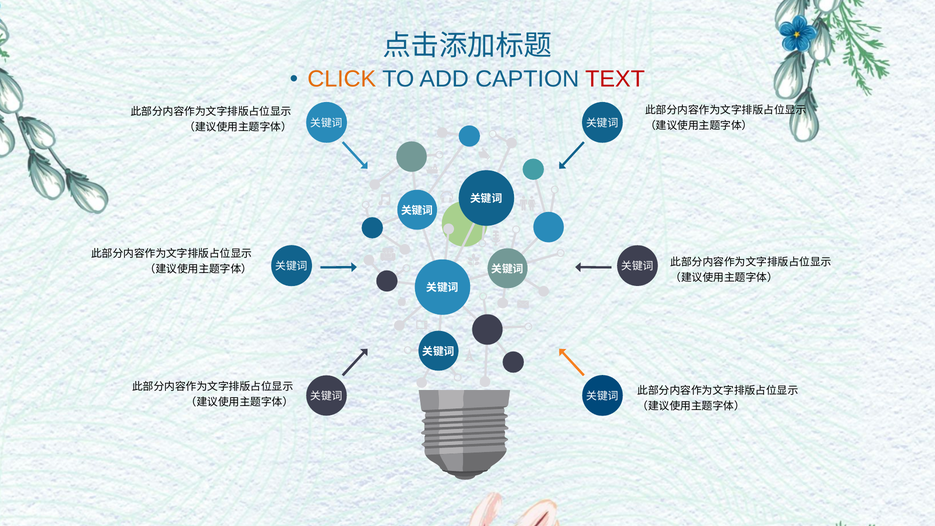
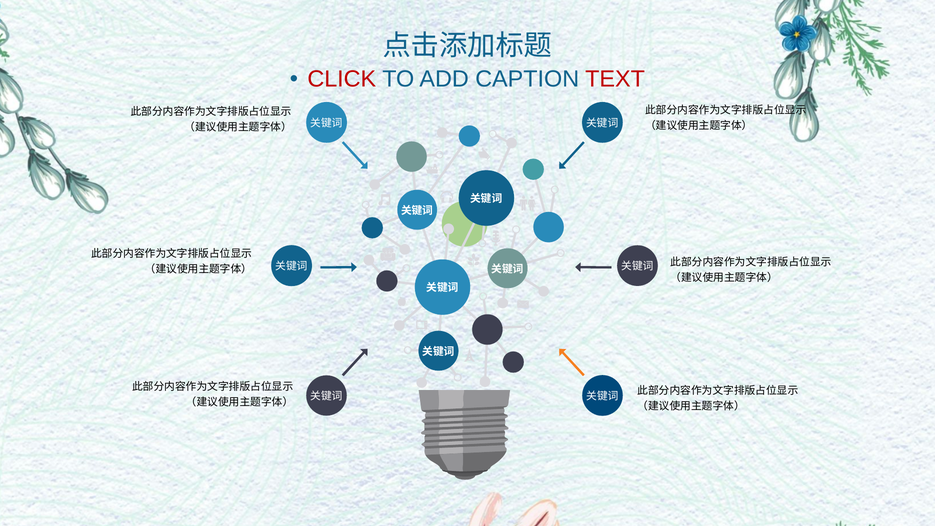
CLICK colour: orange -> red
